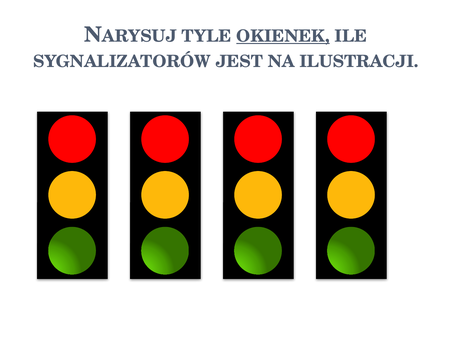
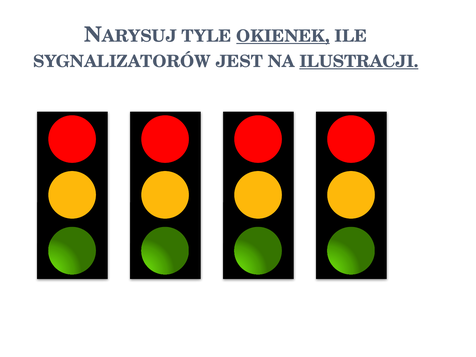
ILUSTRACJI underline: none -> present
